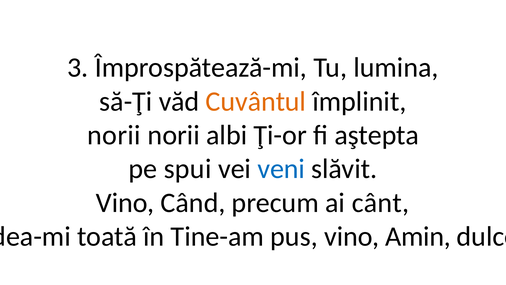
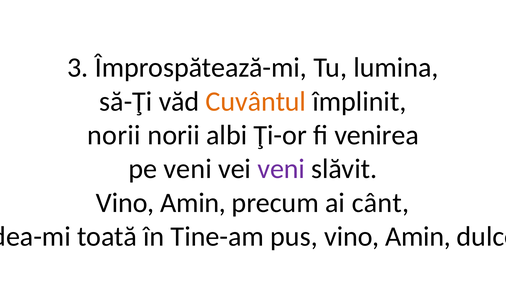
aştepta: aştepta -> venirea
pe spui: spui -> veni
veni at (281, 169) colour: blue -> purple
Când at (193, 202): Când -> Amin
